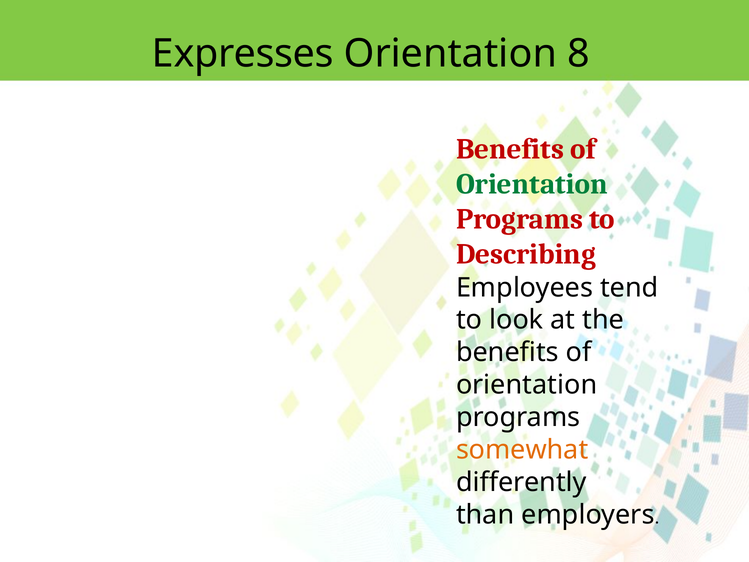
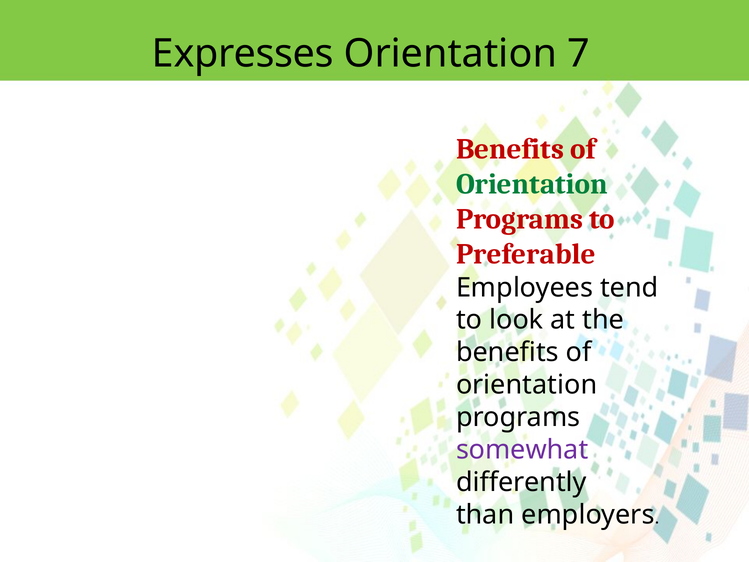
8: 8 -> 7
Describing: Describing -> Preferable
somewhat colour: orange -> purple
